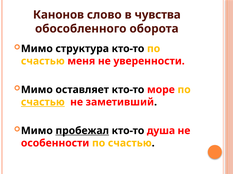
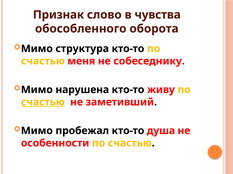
Канонов: Канонов -> Признак
уверенности: уверенности -> собеседнику
оставляет: оставляет -> нарушена
море: море -> живу
пробежал underline: present -> none
